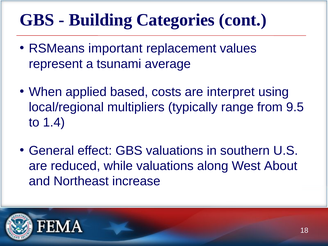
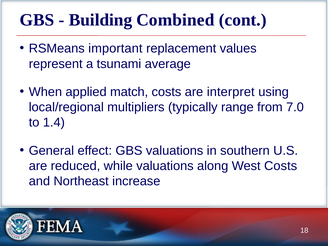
Categories: Categories -> Combined
based: based -> match
9.5: 9.5 -> 7.0
West About: About -> Costs
